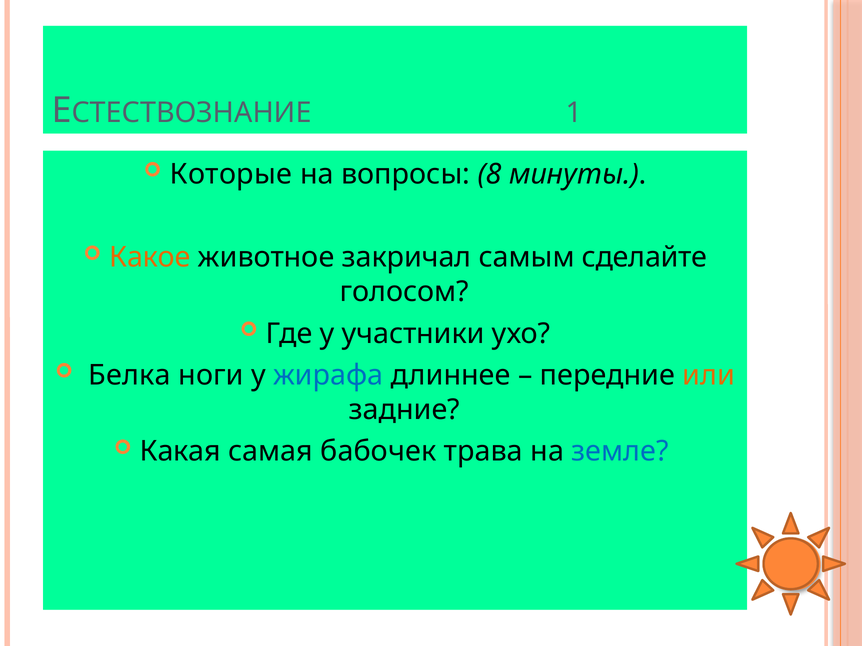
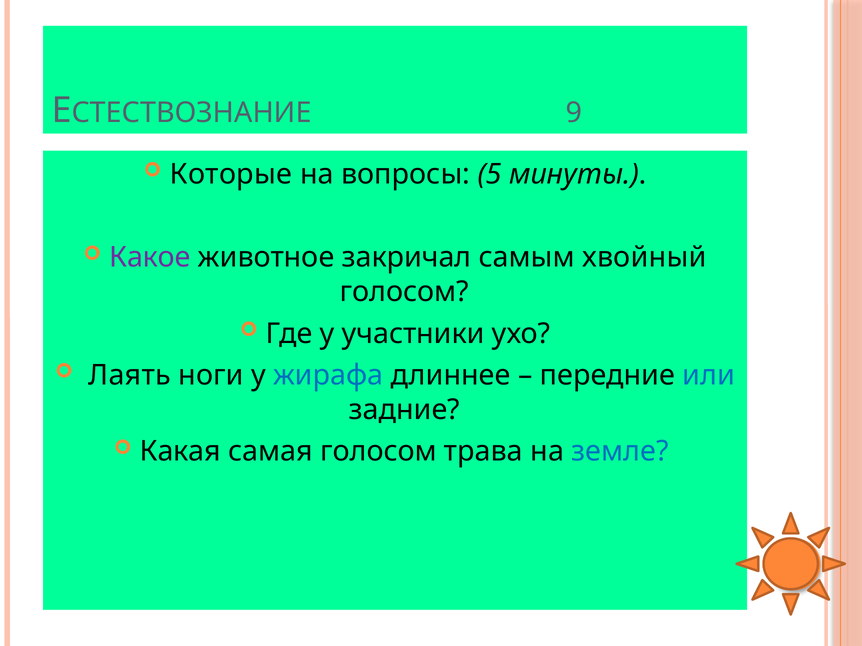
1: 1 -> 9
8: 8 -> 5
Какое colour: orange -> purple
сделайте: сделайте -> хвойный
Белка: Белка -> Лаять
или colour: orange -> blue
самая бабочек: бабочек -> голосом
